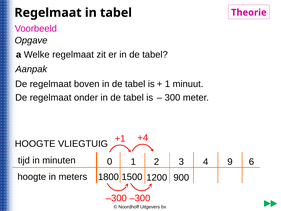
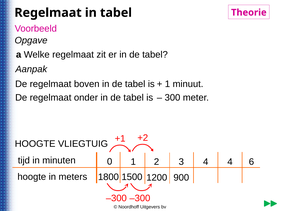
+4: +4 -> +2
4 9: 9 -> 4
